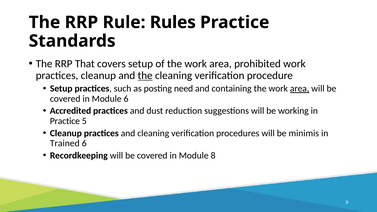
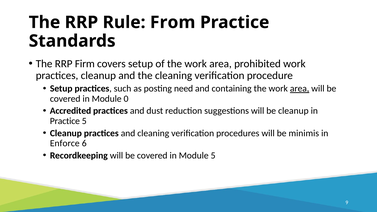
Rules: Rules -> From
That: That -> Firm
the at (145, 76) underline: present -> none
Module 6: 6 -> 0
be working: working -> cleanup
Trained: Trained -> Enforce
Module 8: 8 -> 5
